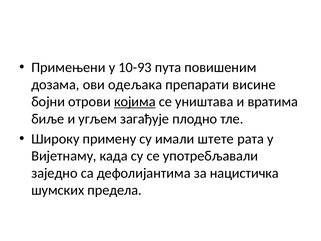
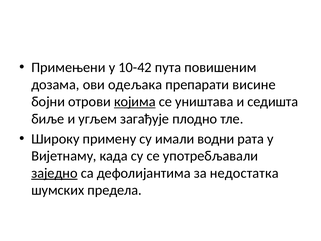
10-93: 10-93 -> 10-42
вратима: вратима -> седишта
штете: штете -> водни
заједно underline: none -> present
нацистичка: нацистичка -> недостатка
